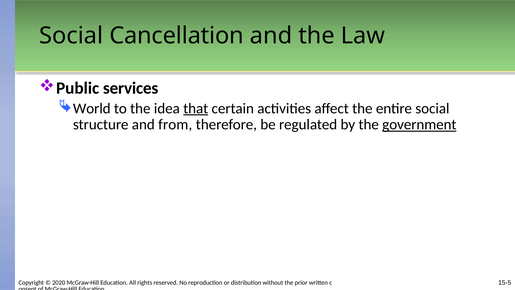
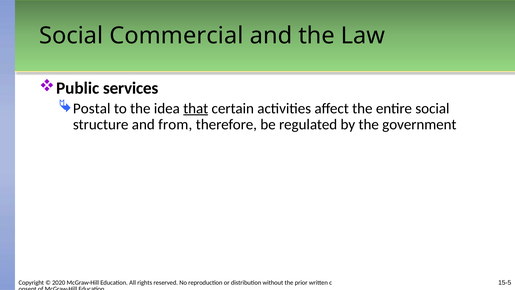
Cancellation: Cancellation -> Commercial
World: World -> Postal
government underline: present -> none
